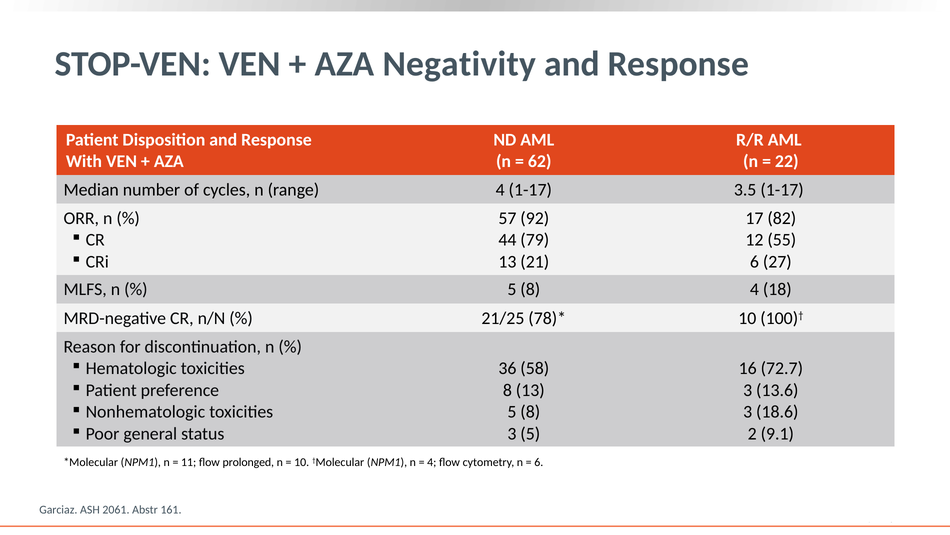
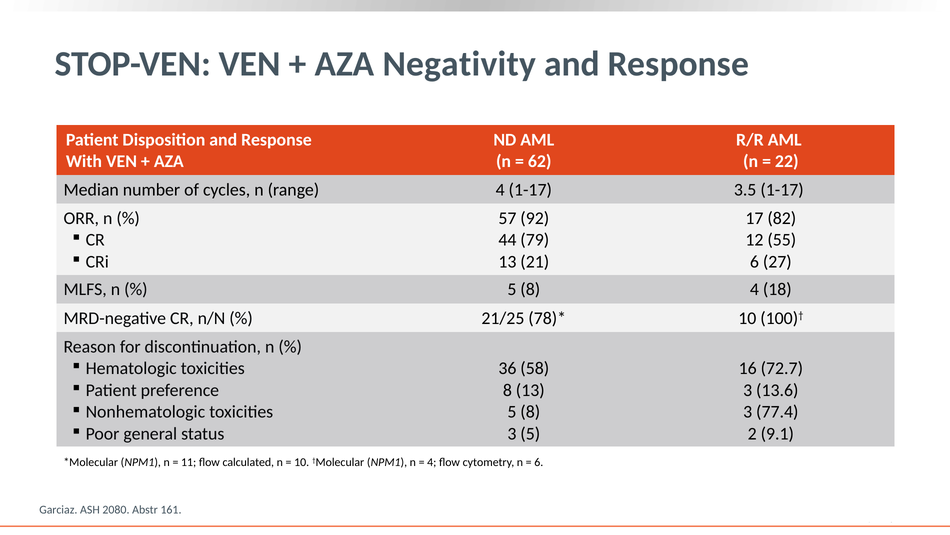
18.6: 18.6 -> 77.4
prolonged: prolonged -> calculated
2061: 2061 -> 2080
